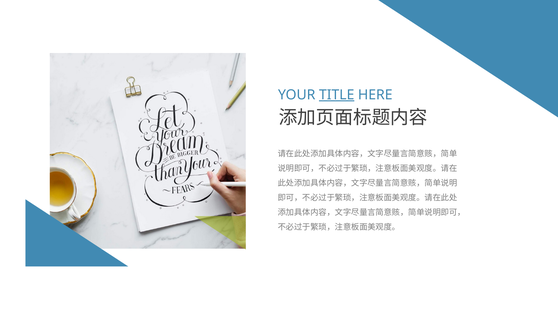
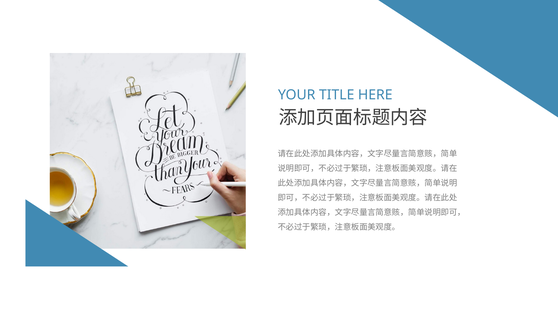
TITLE underline: present -> none
